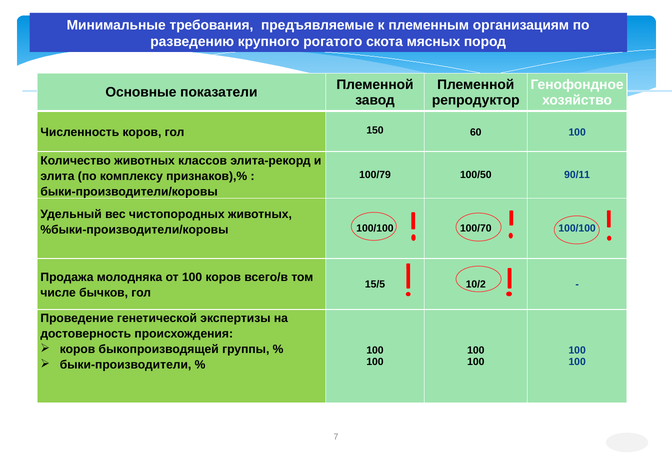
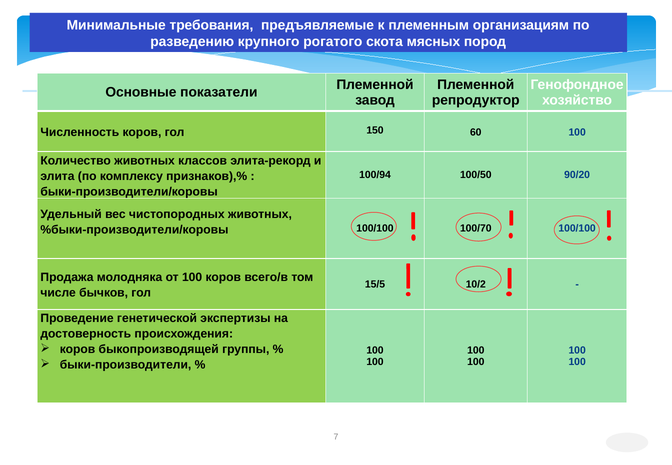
100/79: 100/79 -> 100/94
90/11: 90/11 -> 90/20
